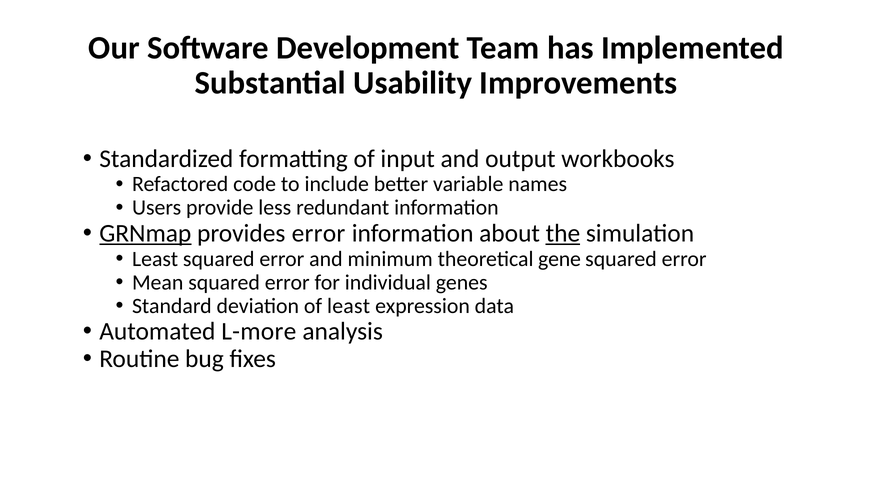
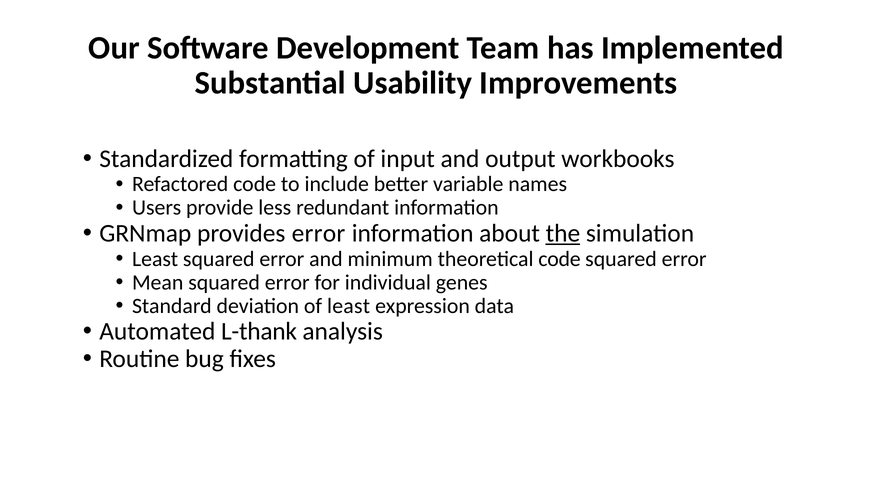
GRNmap underline: present -> none
theoretical gene: gene -> code
L-more: L-more -> L-thank
